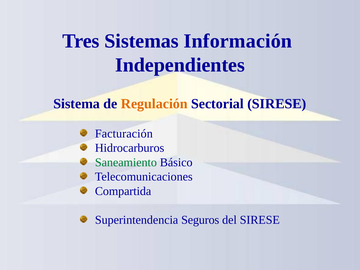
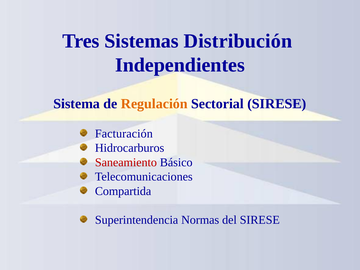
Información: Información -> Distribución
Saneamiento colour: green -> red
Seguros: Seguros -> Normas
